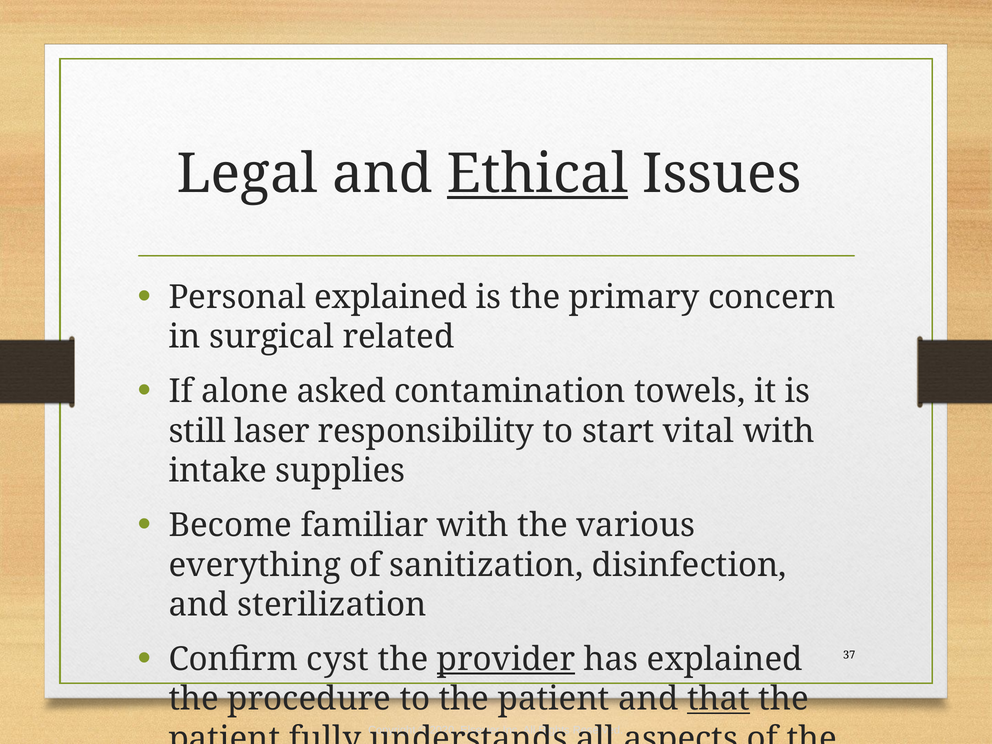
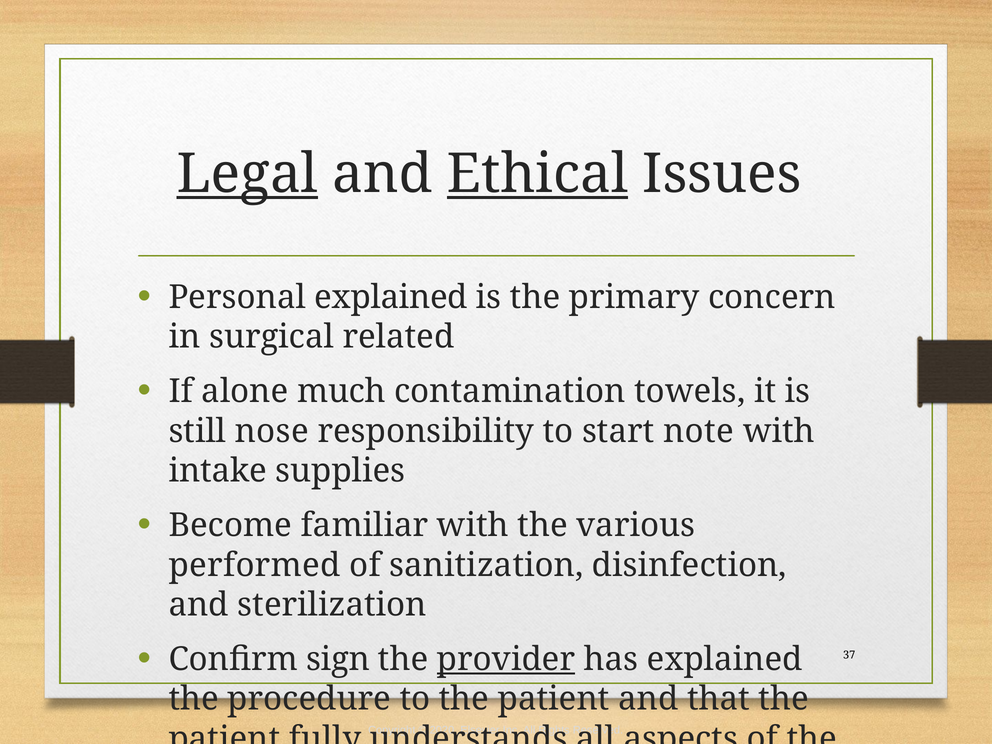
Legal underline: none -> present
asked: asked -> much
laser: laser -> nose
vital: vital -> note
everything at (255, 565): everything -> performed
cyst: cyst -> sign
that underline: present -> none
